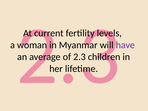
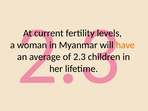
have colour: purple -> orange
